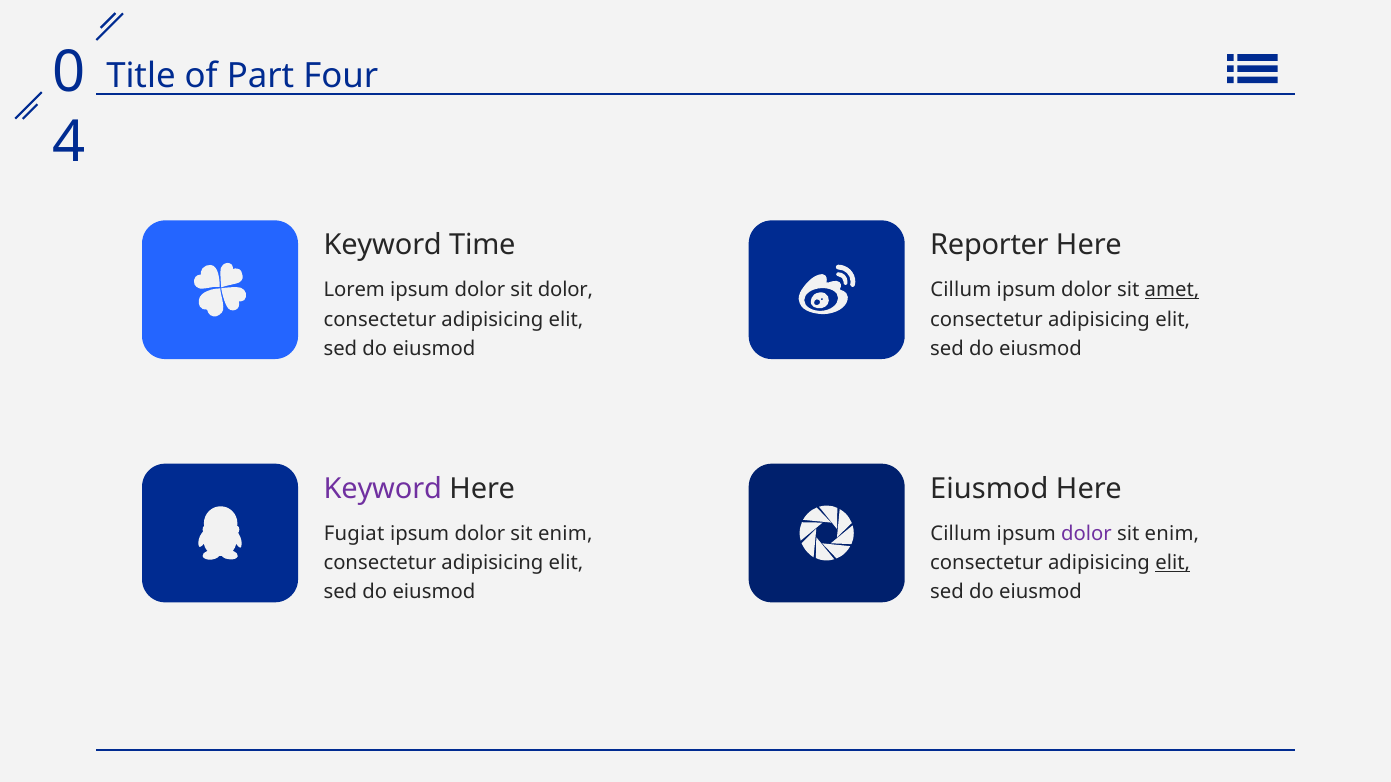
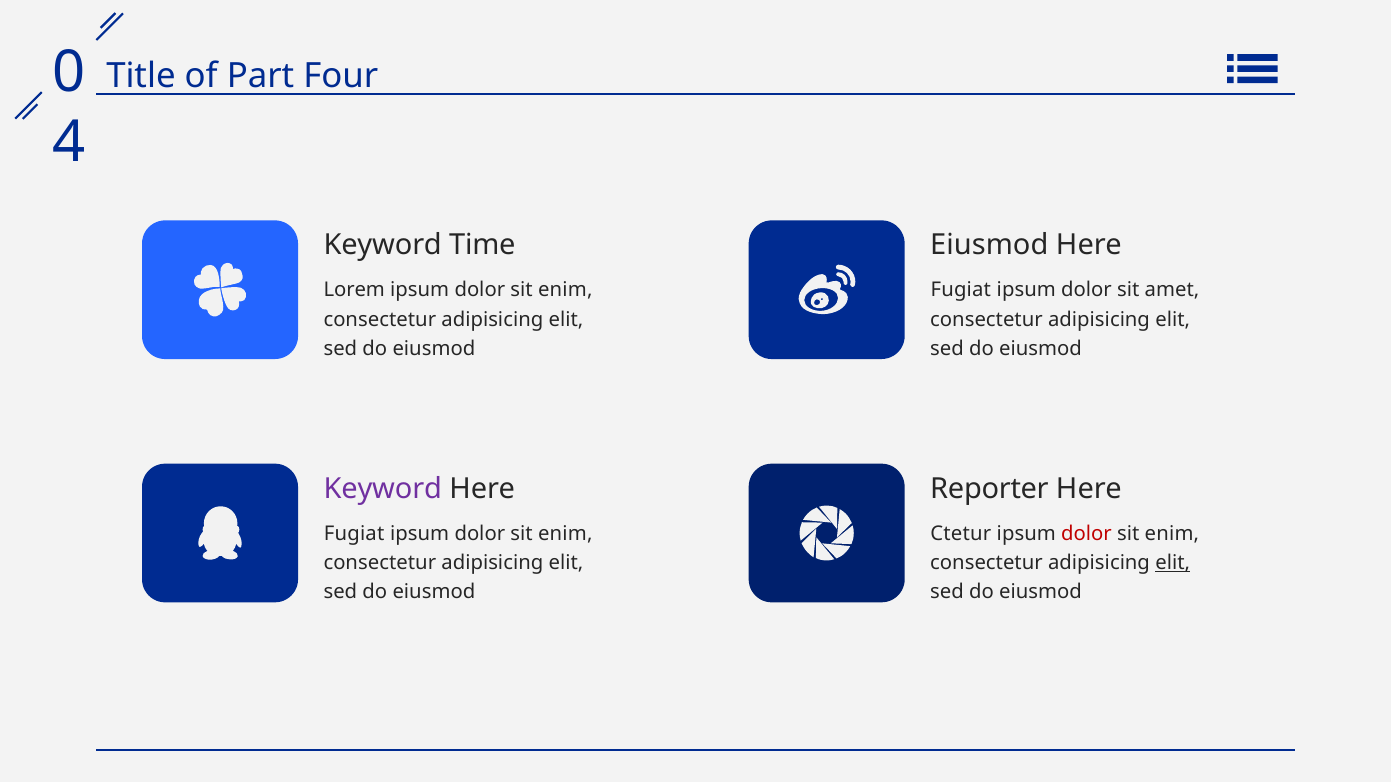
Reporter at (989, 246): Reporter -> Eiusmod
dolor at (565, 290): dolor -> enim
Cillum at (961, 290): Cillum -> Fugiat
amet underline: present -> none
Eiusmod at (989, 489): Eiusmod -> Reporter
Cillum at (961, 534): Cillum -> Ctetur
dolor at (1087, 534) colour: purple -> red
